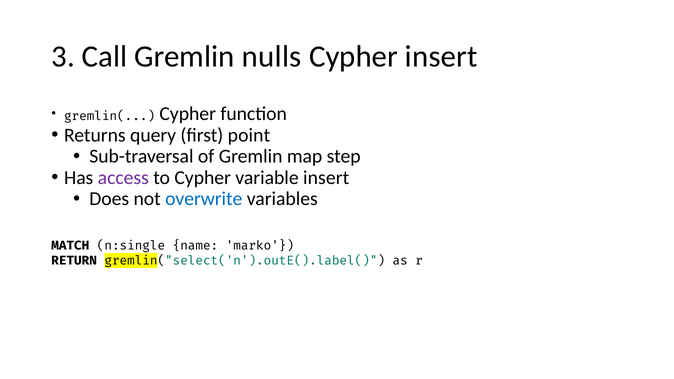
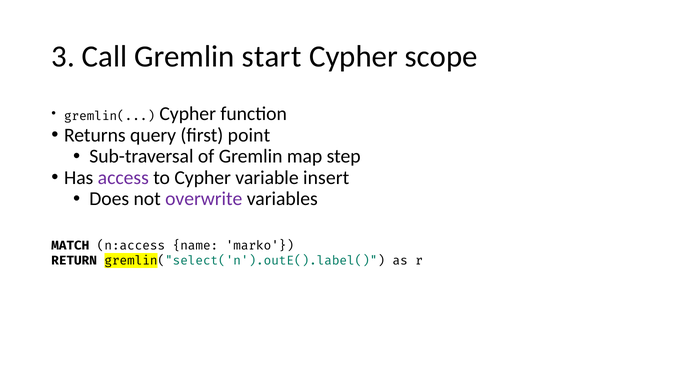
nulls: nulls -> start
Cypher insert: insert -> scope
overwrite colour: blue -> purple
n:single: n:single -> n:access
